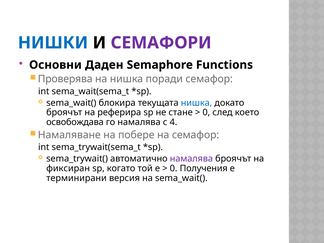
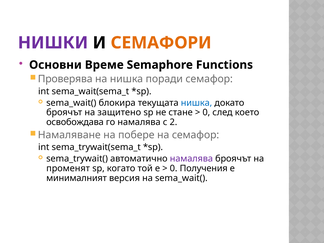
НИШКИ colour: blue -> purple
СЕМАФОРИ colour: purple -> orange
Даден: Даден -> Време
реферира: реферира -> защитено
4: 4 -> 2
фиксиран: фиксиран -> променят
терминирани: терминирани -> минималният
